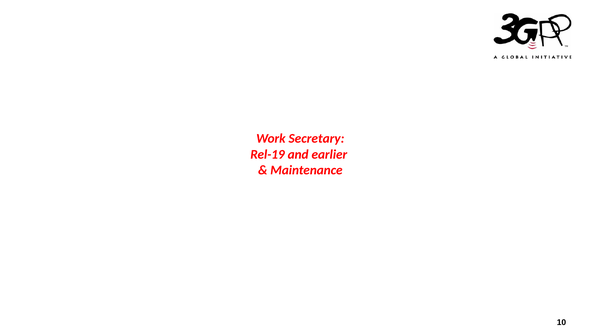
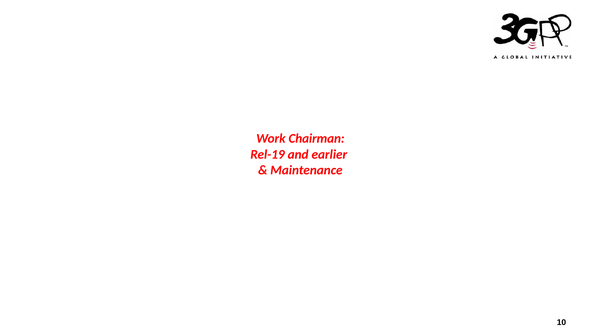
Secretary: Secretary -> Chairman
